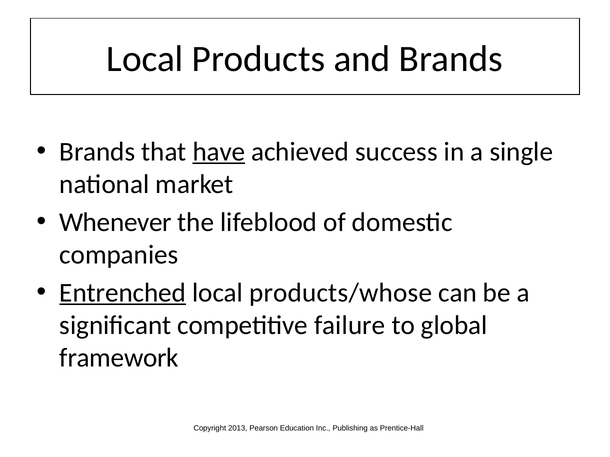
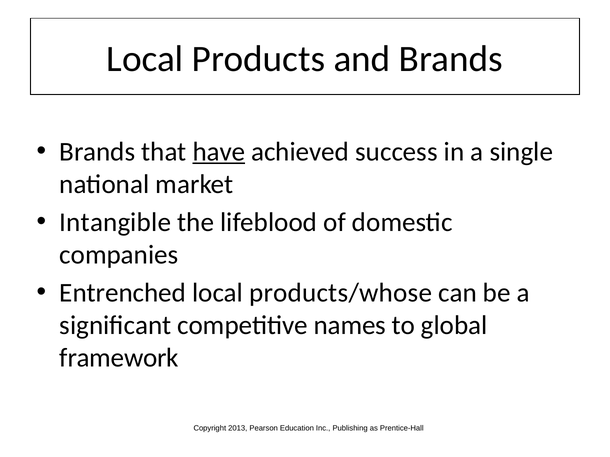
Whenever: Whenever -> Intangible
Entrenched underline: present -> none
failure: failure -> names
